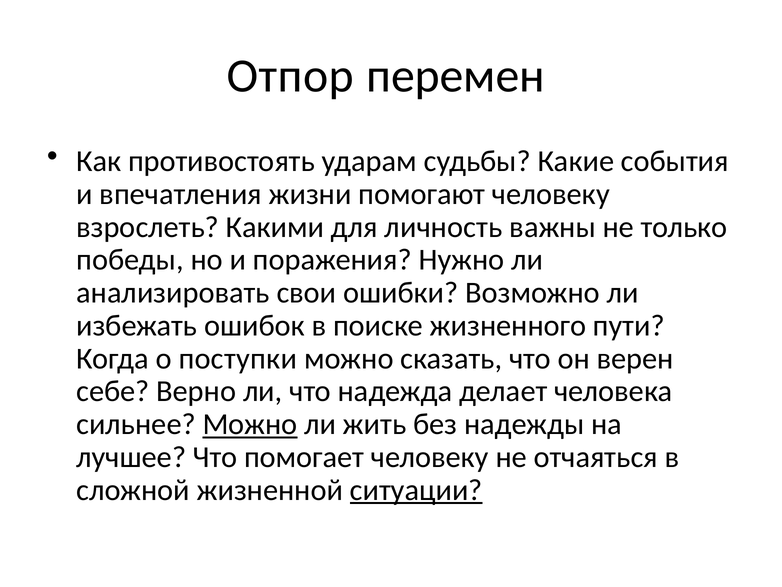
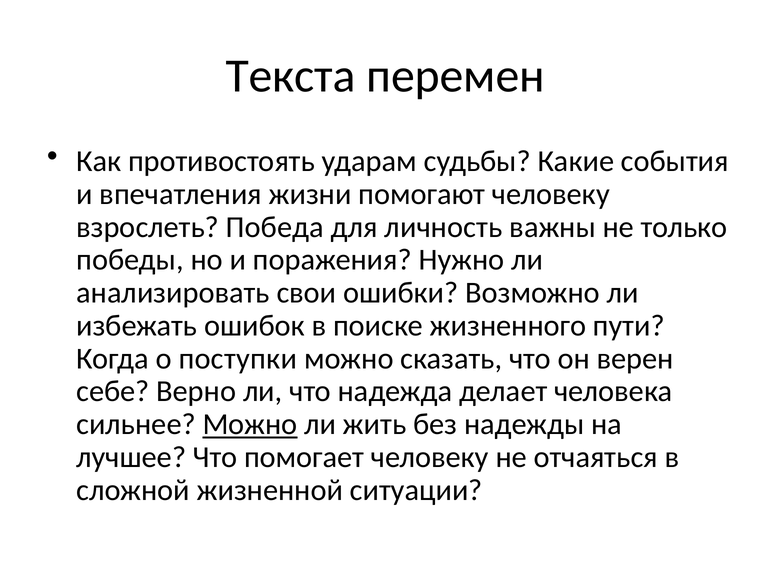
Отпор: Отпор -> Текста
Какими: Какими -> Победа
ситуации underline: present -> none
